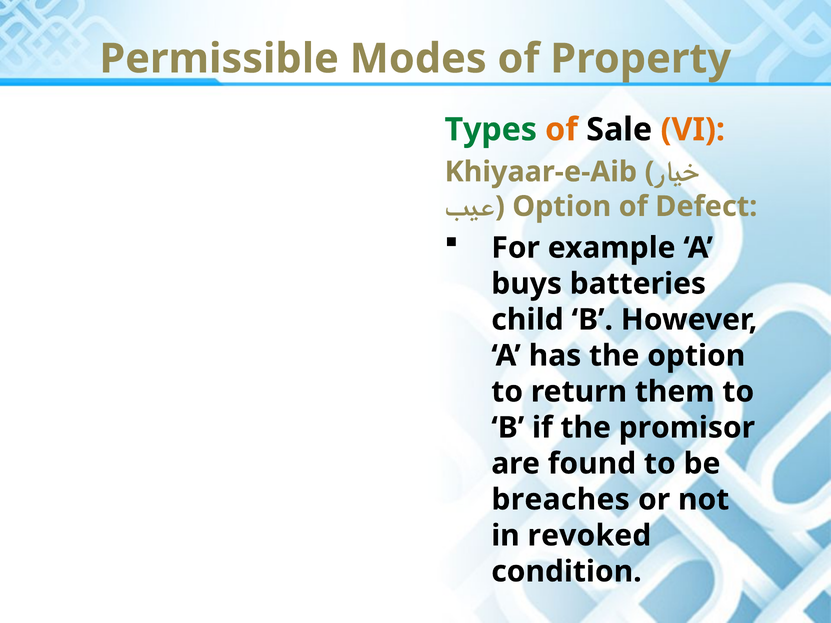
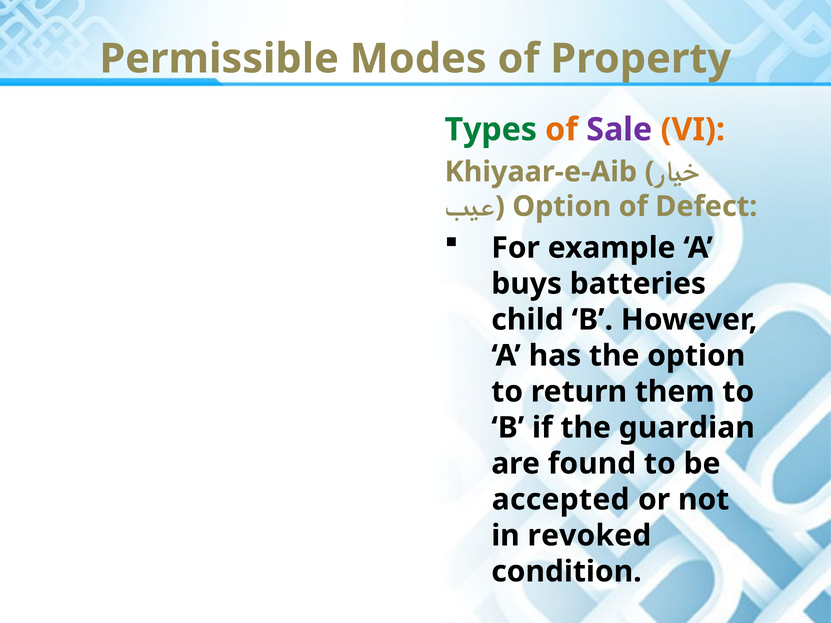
Sale colour: black -> purple
promisor: promisor -> guardian
breaches: breaches -> accepted
